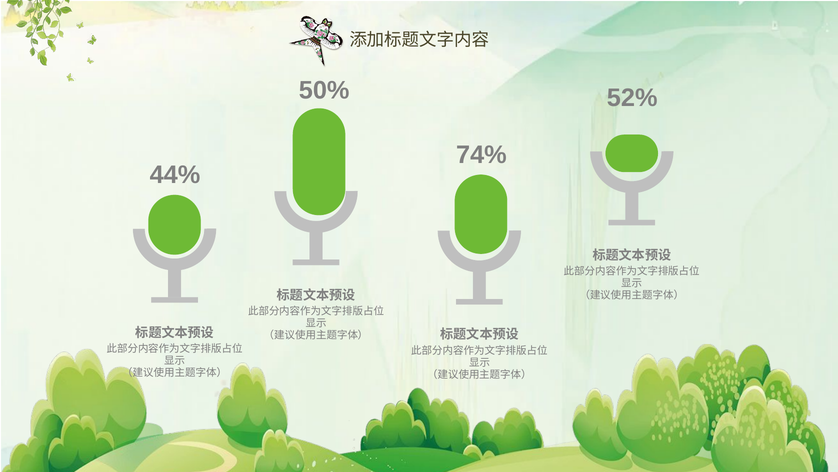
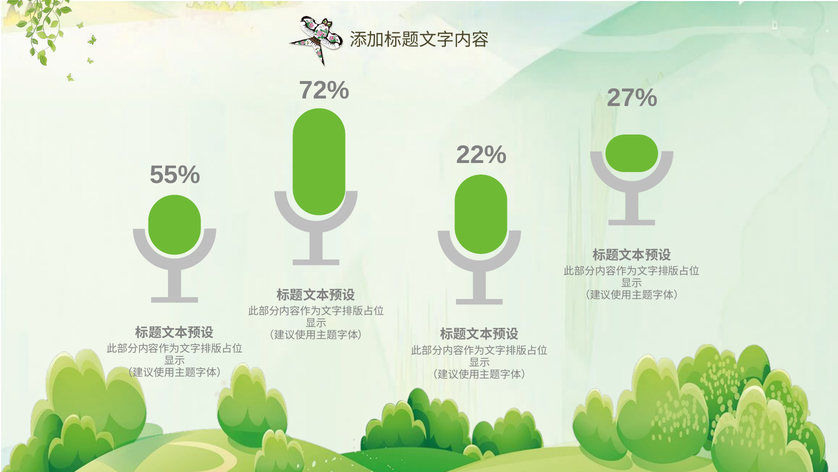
50%: 50% -> 72%
52%: 52% -> 27%
74%: 74% -> 22%
44%: 44% -> 55%
